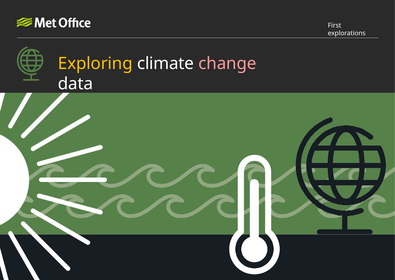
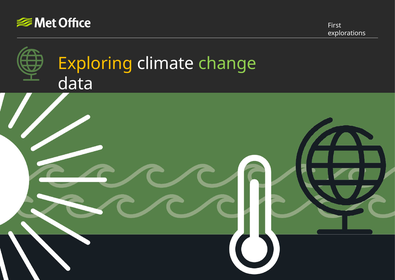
change colour: pink -> light green
